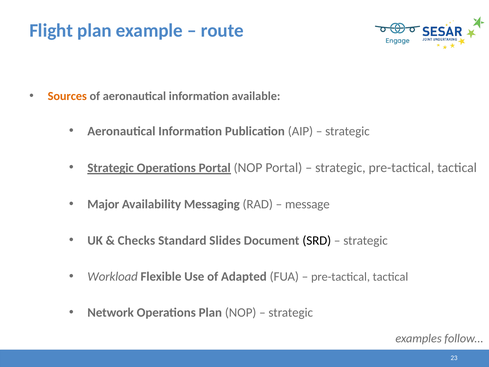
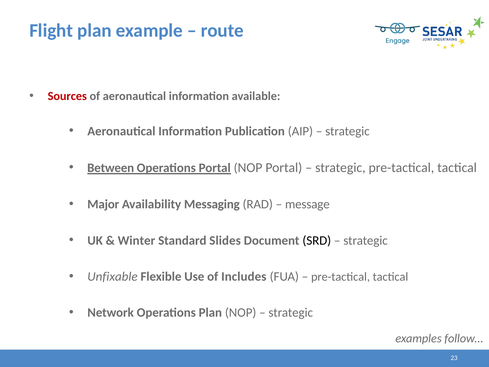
Sources colour: orange -> red
Strategic at (111, 168): Strategic -> Between
Checks: Checks -> Winter
Workload: Workload -> Unfixable
Adapted: Adapted -> Includes
